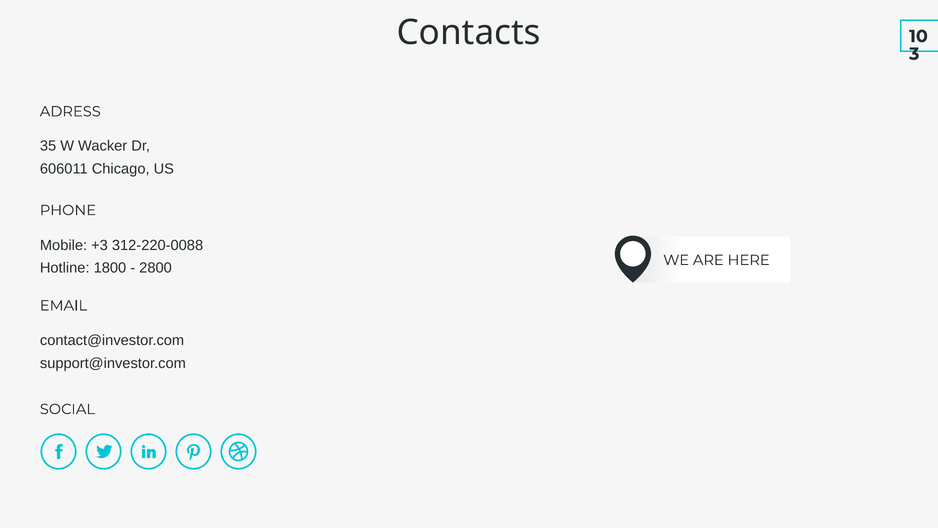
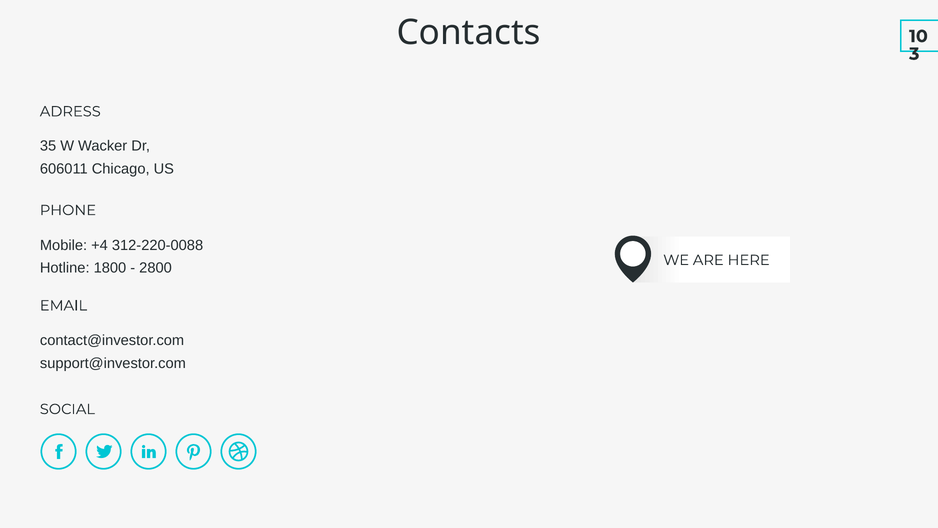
+3: +3 -> +4
